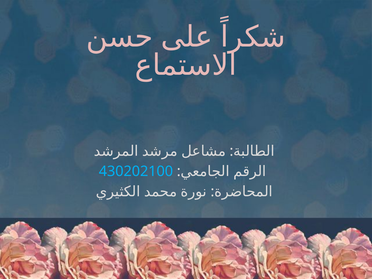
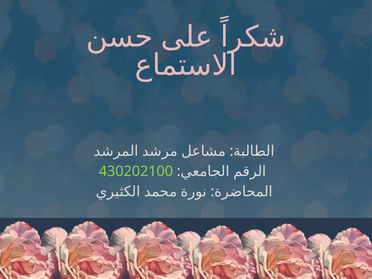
430202100 colour: light blue -> light green
